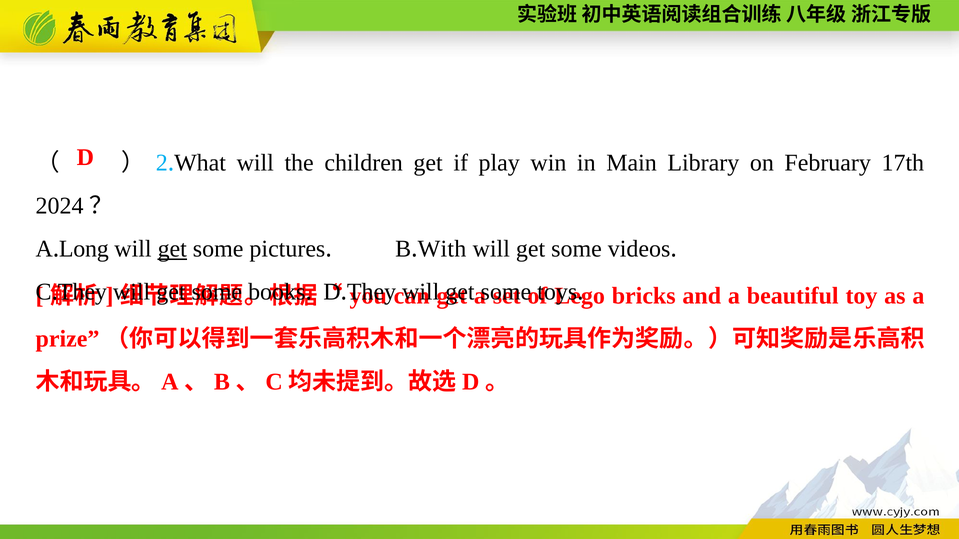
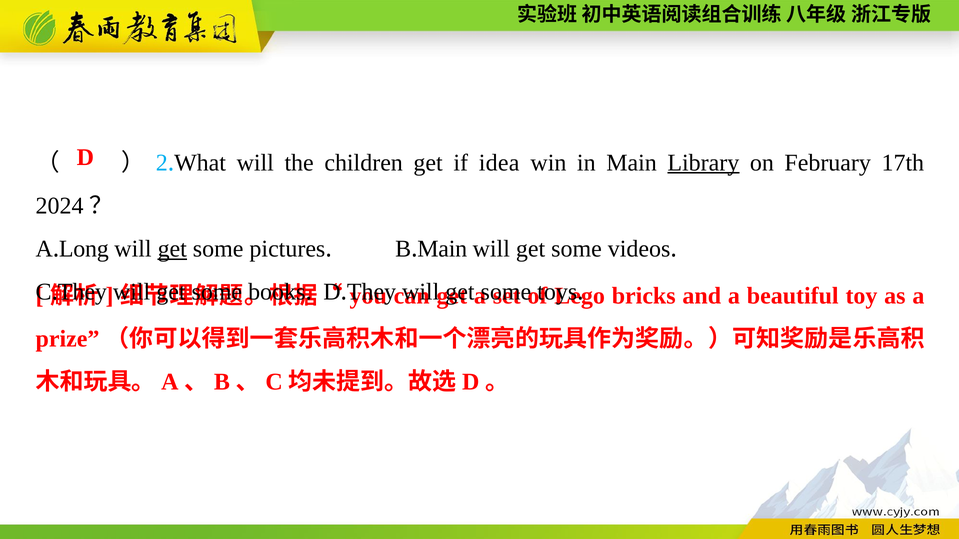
play: play -> idea
Library underline: none -> present
With at (442, 249): With -> Main
